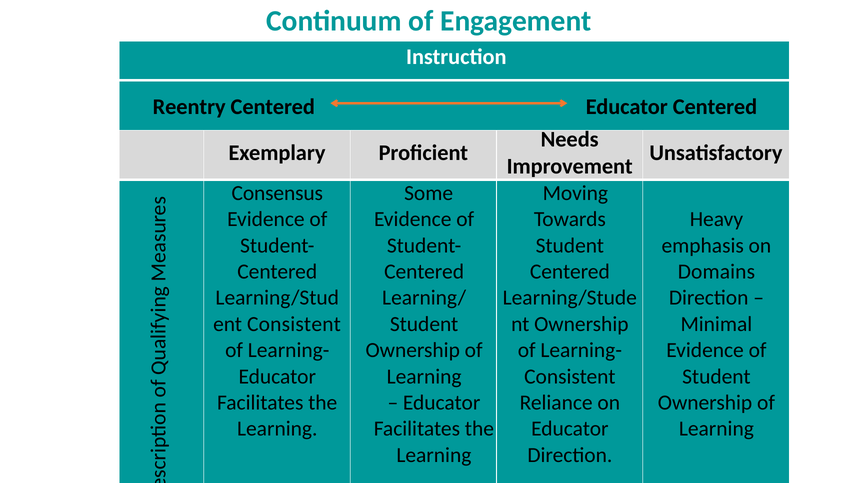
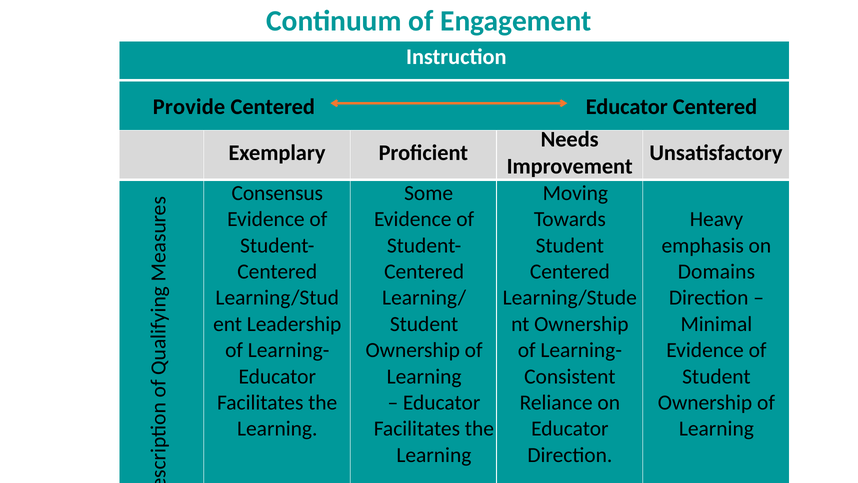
Reentry: Reentry -> Provide
Consistent at (294, 324): Consistent -> Leadership
